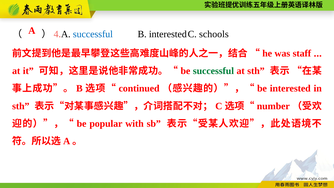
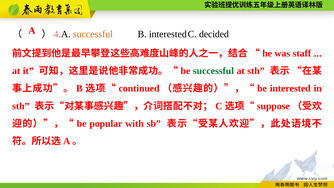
successful at (93, 34) colour: blue -> orange
schools: schools -> decided
number: number -> suppose
